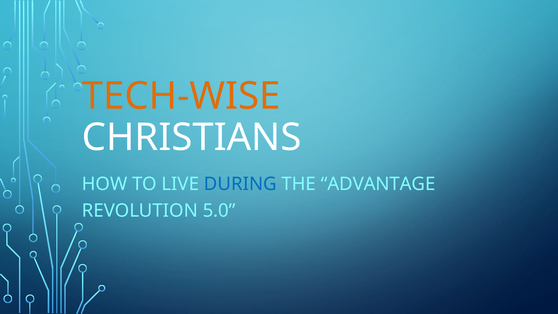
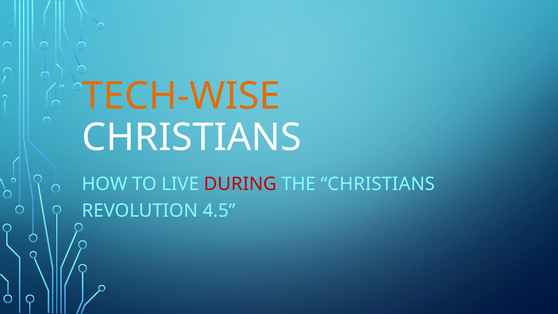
DURING colour: blue -> red
THE ADVANTAGE: ADVANTAGE -> CHRISTIANS
5.0: 5.0 -> 4.5
